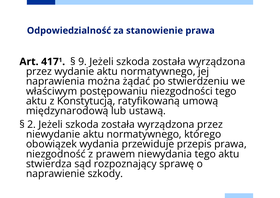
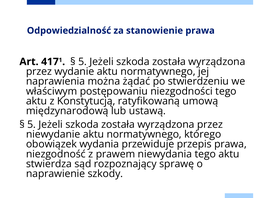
9 at (83, 62): 9 -> 5
2 at (32, 124): 2 -> 5
